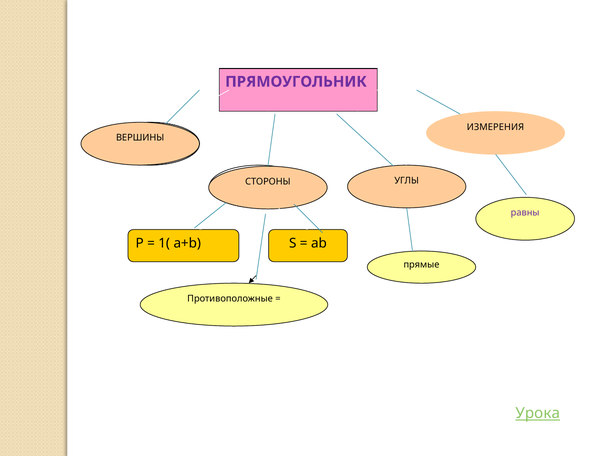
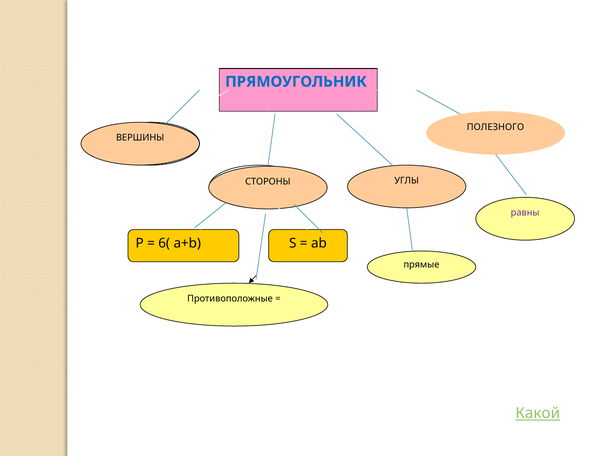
ПРЯМОУГОЛЬНИК colour: purple -> blue
ИЗМЕРЕНИЯ: ИЗМЕРЕНИЯ -> ПОЛЕЗНОГО
1(: 1( -> 6(
Урока: Урока -> Какой
